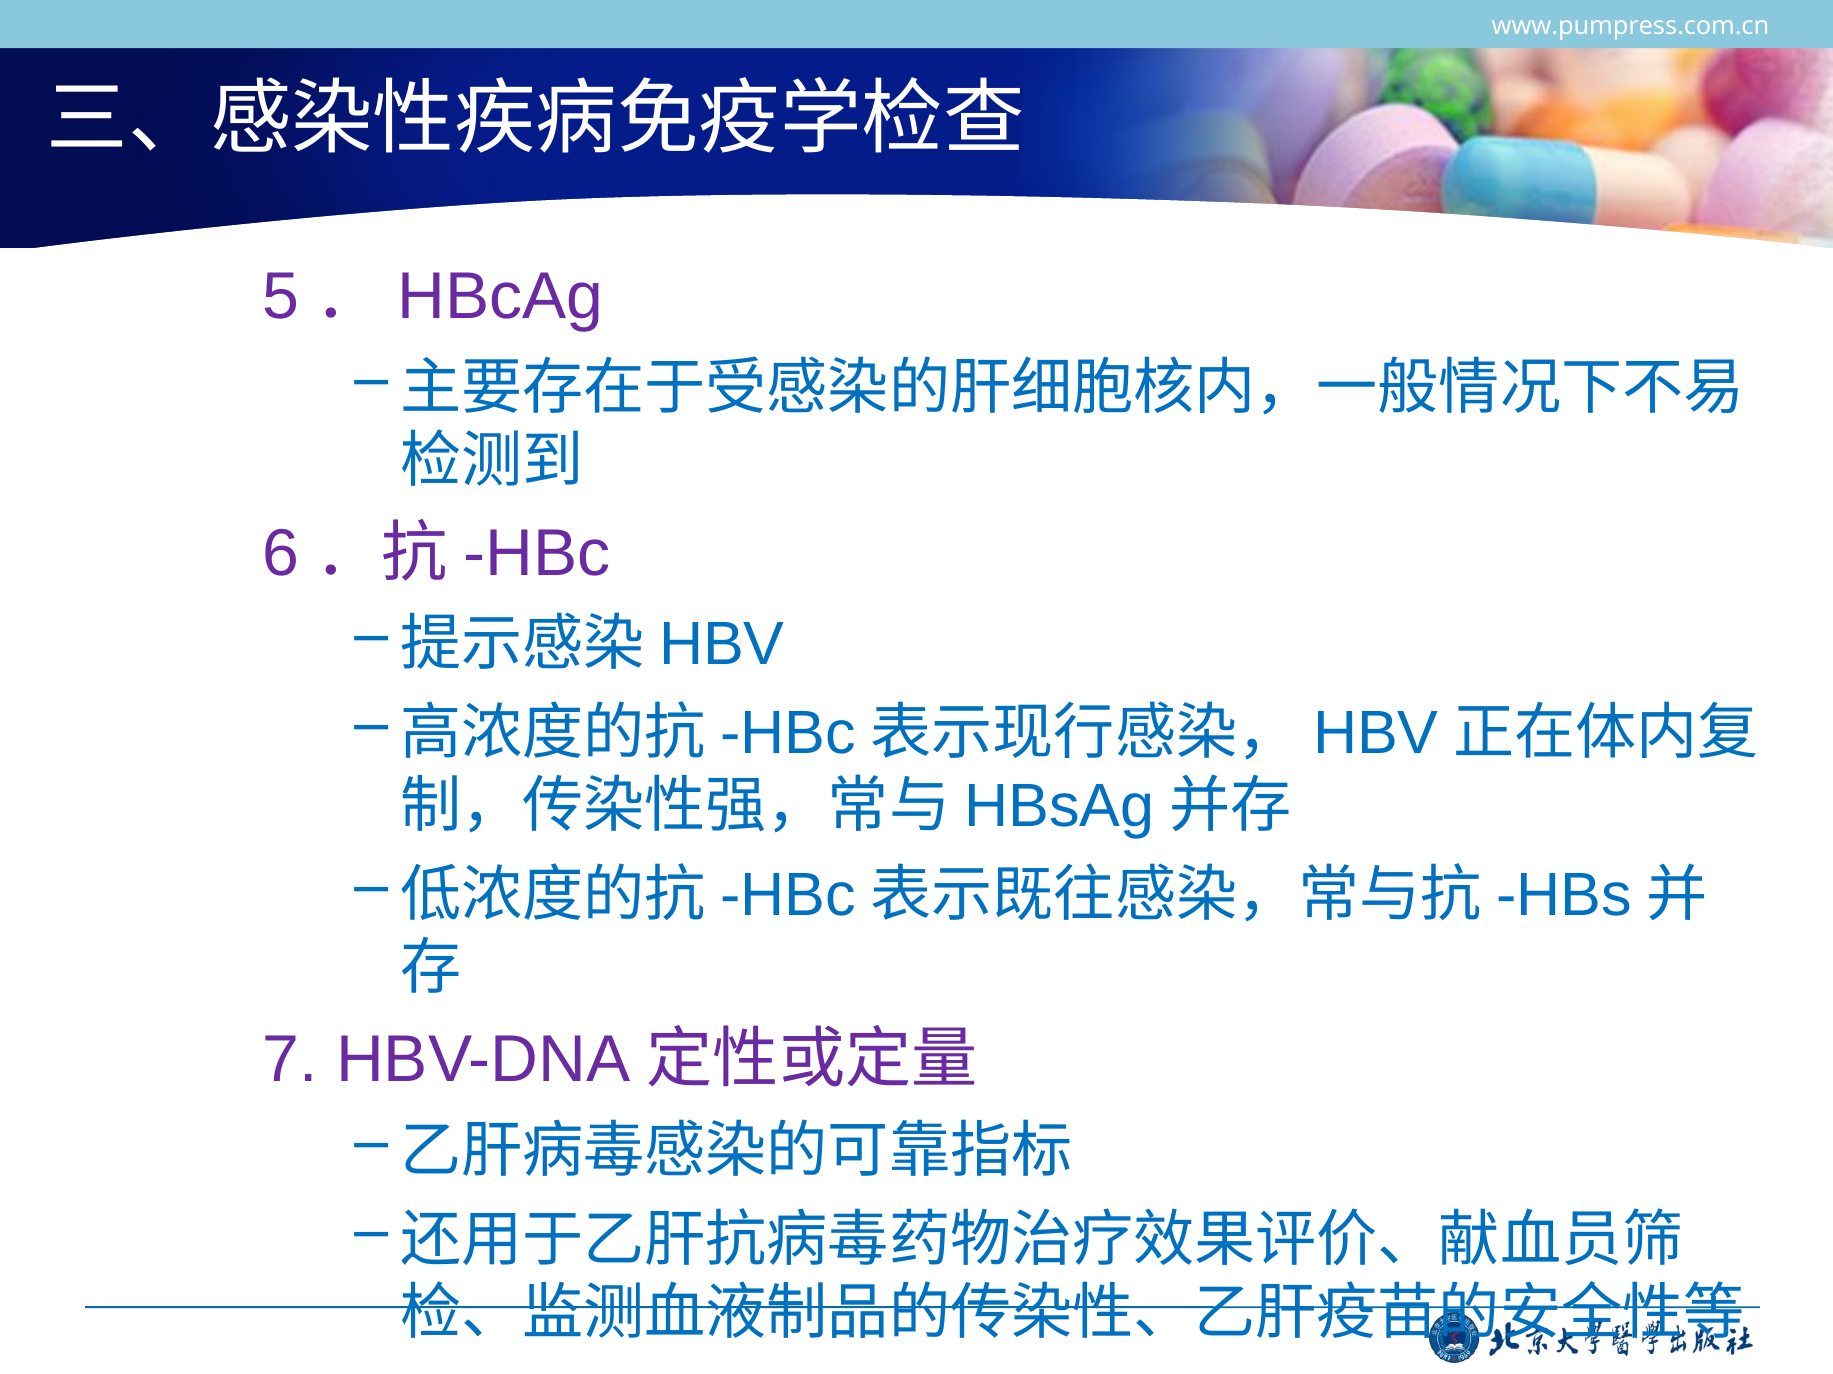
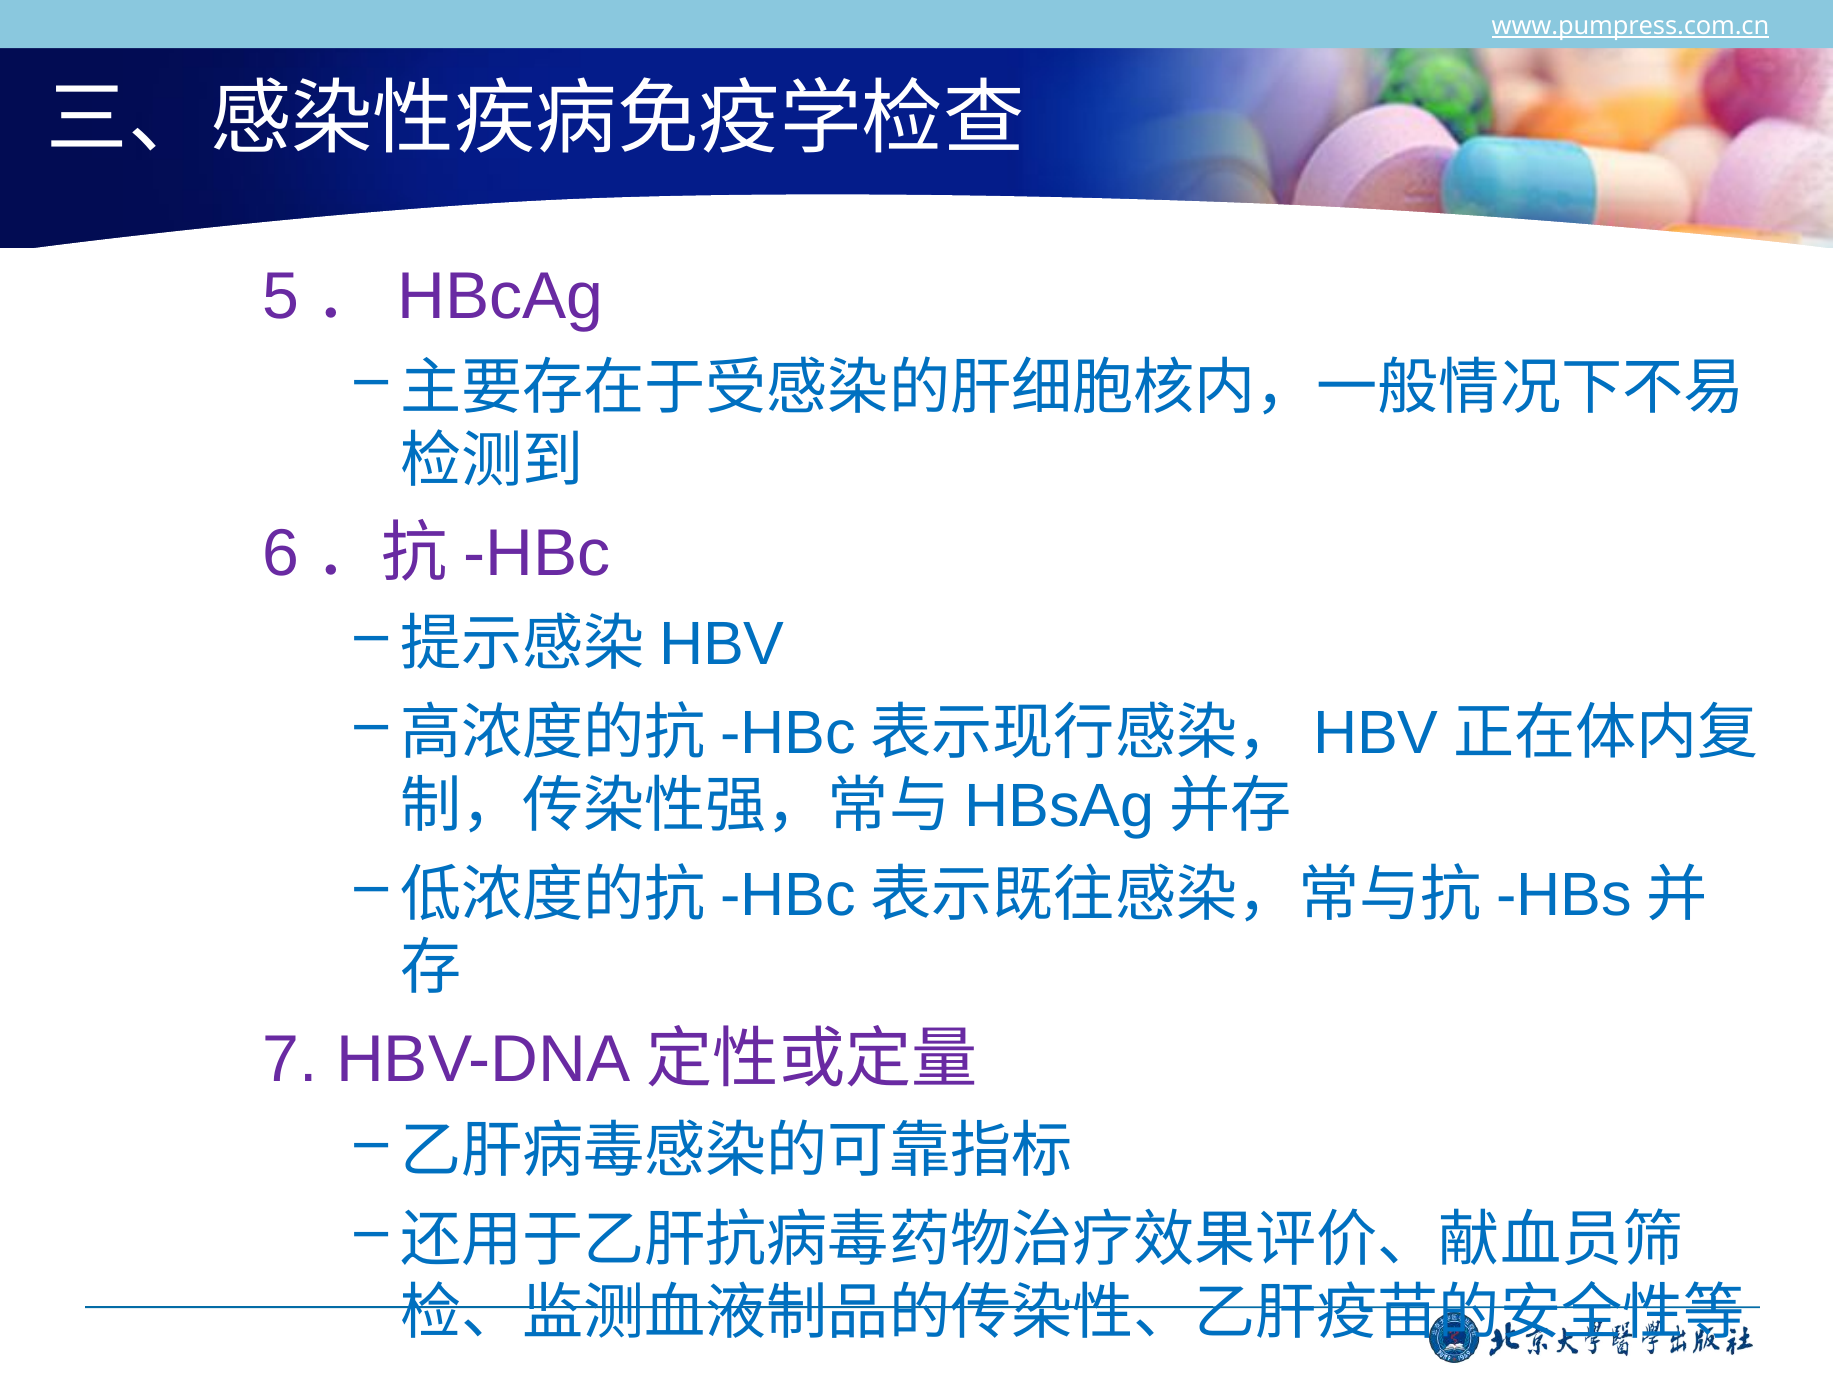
www.pumpress.com.cn underline: none -> present
